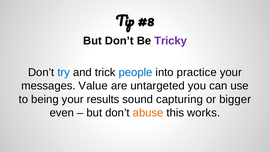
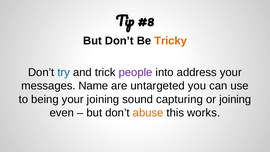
Tricky colour: purple -> orange
people colour: blue -> purple
practice: practice -> address
Value: Value -> Name
your results: results -> joining
or bigger: bigger -> joining
